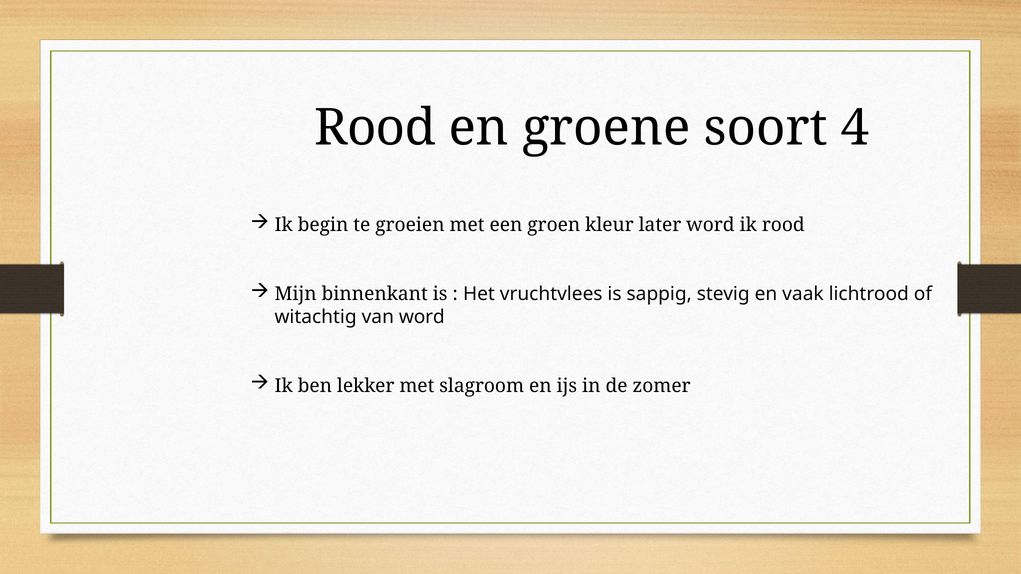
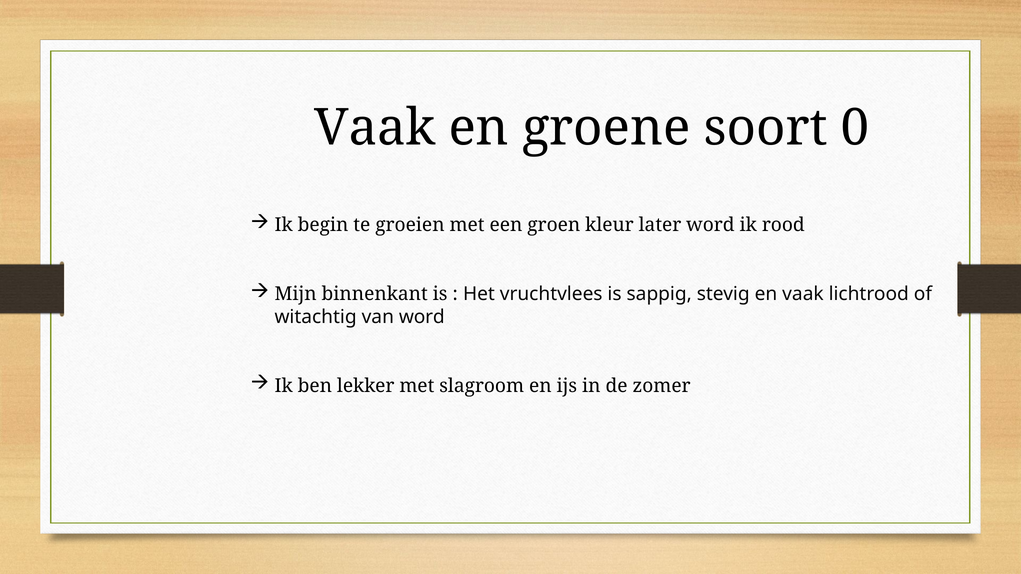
Rood at (375, 128): Rood -> Vaak
4: 4 -> 0
